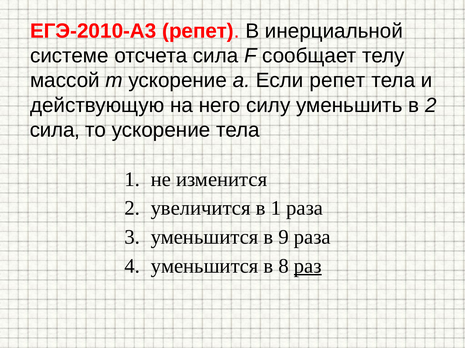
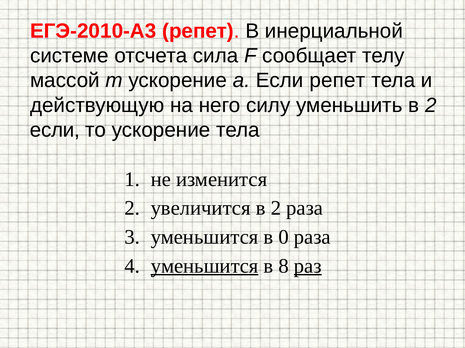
сила at (55, 130): сила -> если
увеличится в 1: 1 -> 2
9: 9 -> 0
уменьшится at (205, 266) underline: none -> present
